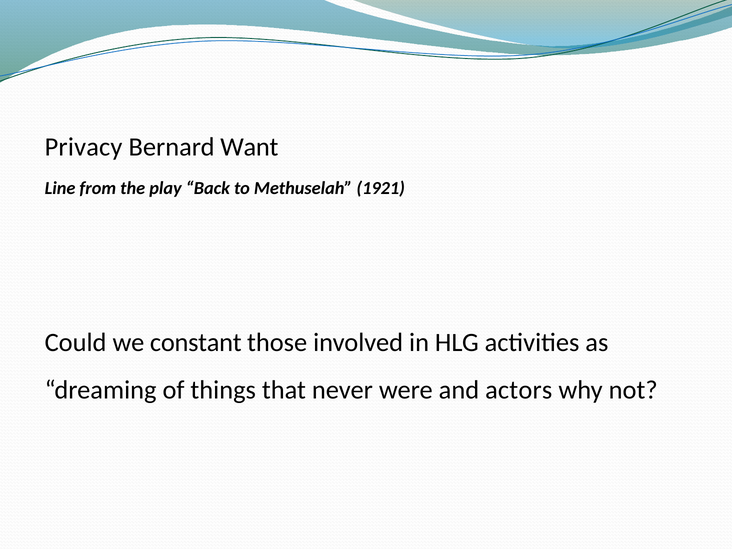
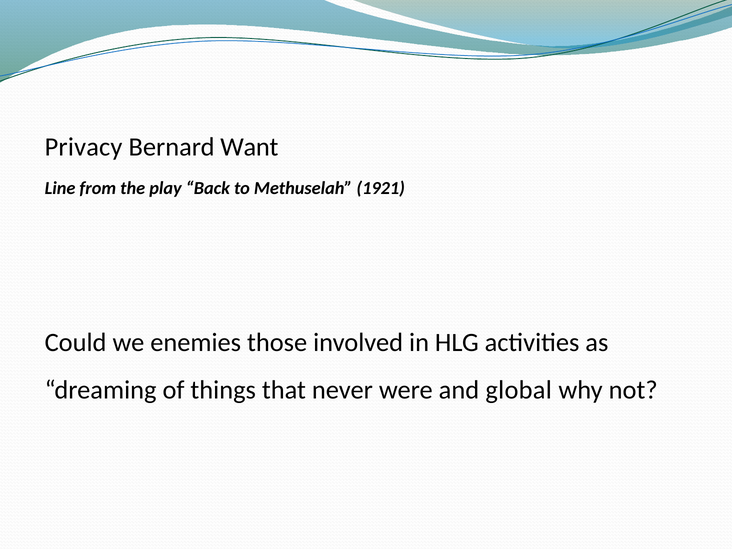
constant: constant -> enemies
actors: actors -> global
